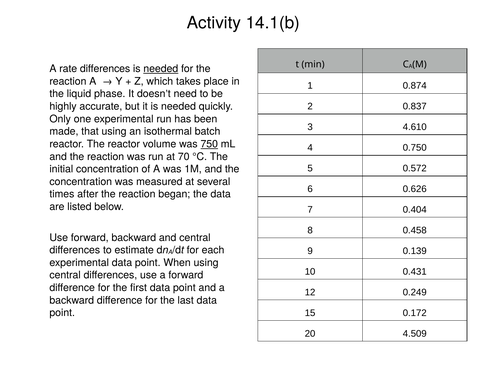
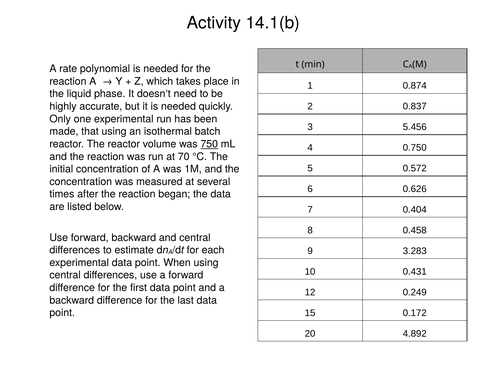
rate differences: differences -> polynomial
needed at (161, 69) underline: present -> none
4.610: 4.610 -> 5.456
0.139: 0.139 -> 3.283
4.509: 4.509 -> 4.892
